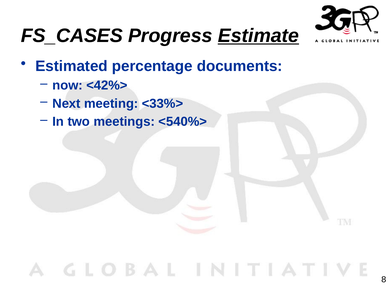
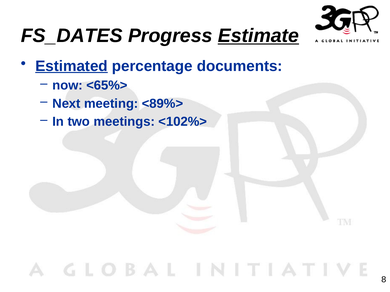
FS_CASES: FS_CASES -> FS_DATES
Estimated underline: none -> present
<42%>: <42%> -> <65%>
<33%>: <33%> -> <89%>
<540%>: <540%> -> <102%>
